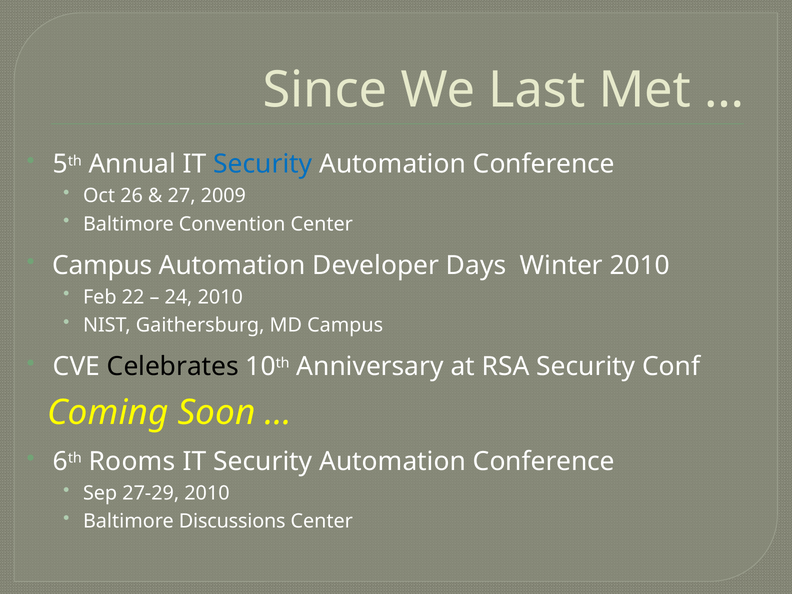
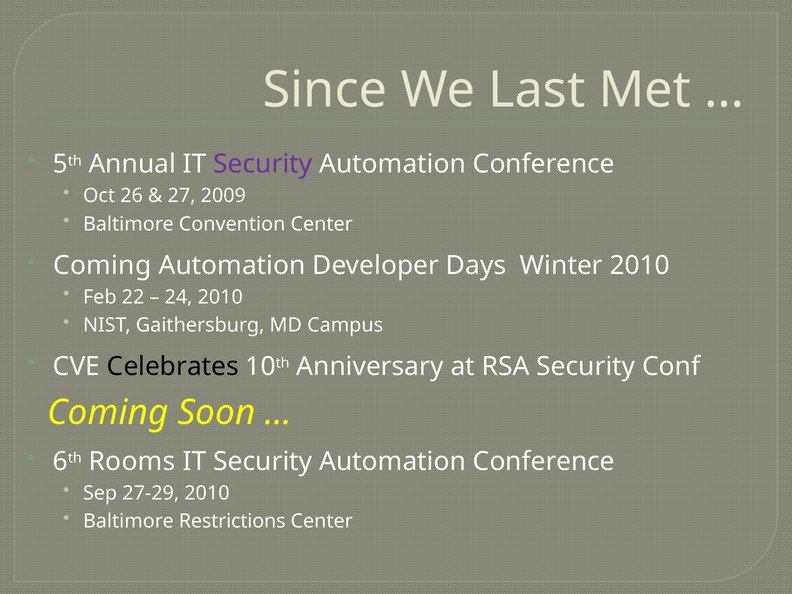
Security at (263, 164) colour: blue -> purple
Campus at (102, 265): Campus -> Coming
Discussions: Discussions -> Restrictions
